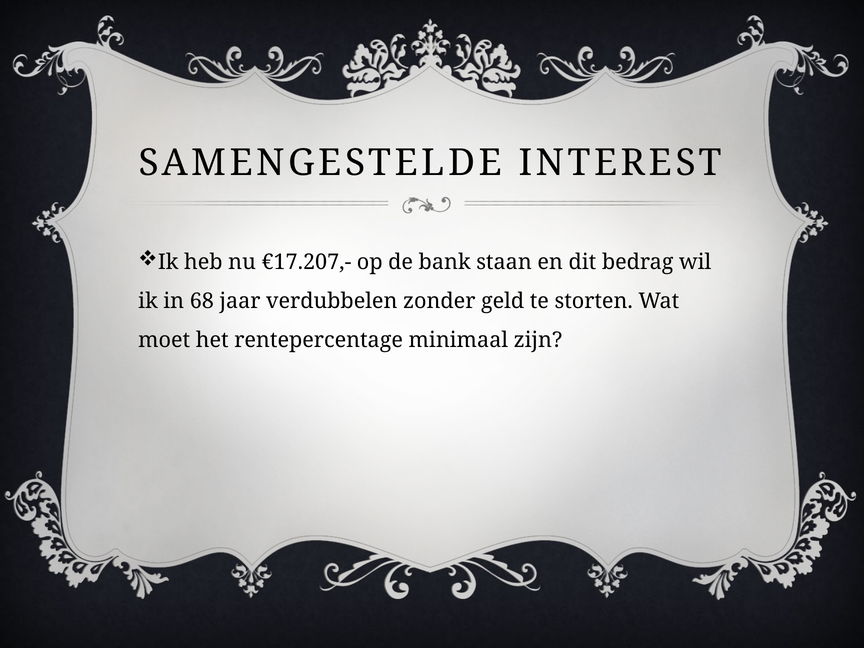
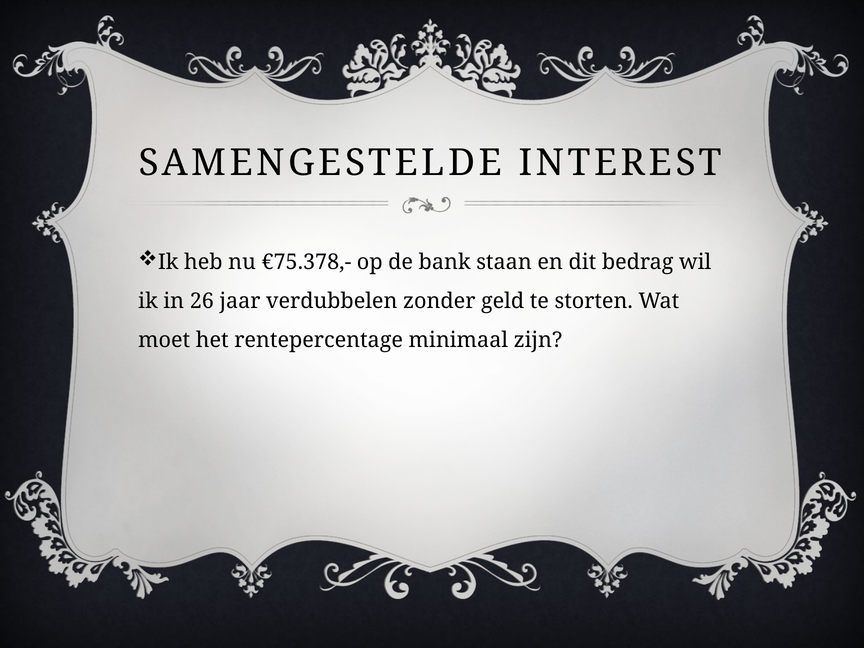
€17.207,-: €17.207,- -> €75.378,-
68: 68 -> 26
